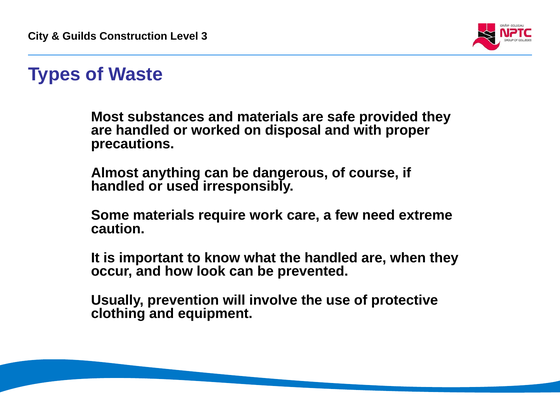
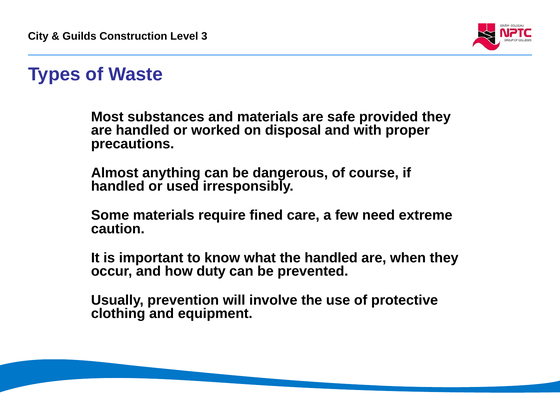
work: work -> fined
look: look -> duty
